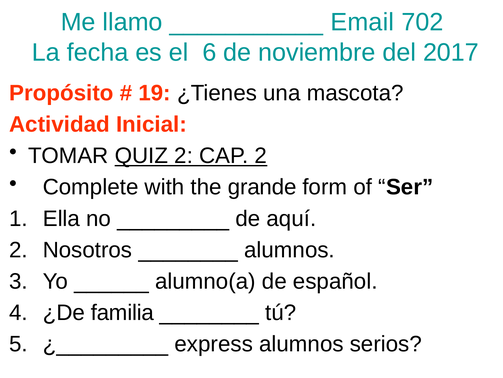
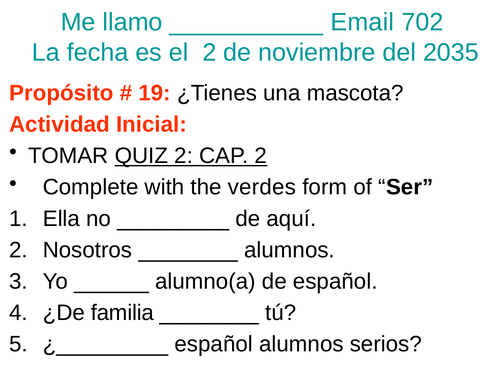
el 6: 6 -> 2
2017: 2017 -> 2035
grande: grande -> verdes
express at (214, 343): express -> español
